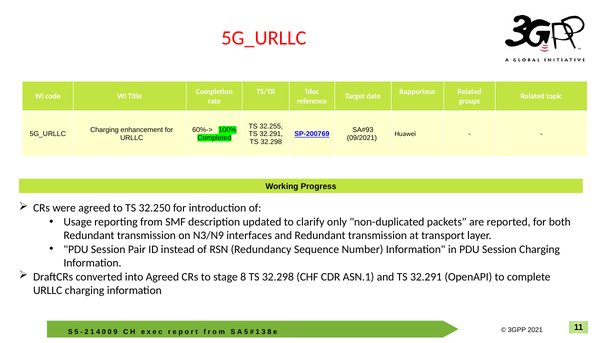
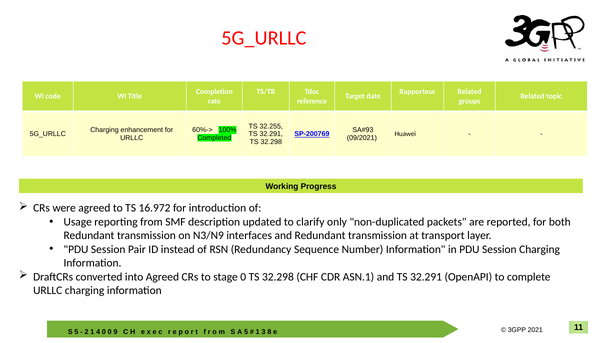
32.250: 32.250 -> 16.972
stage 8: 8 -> 0
